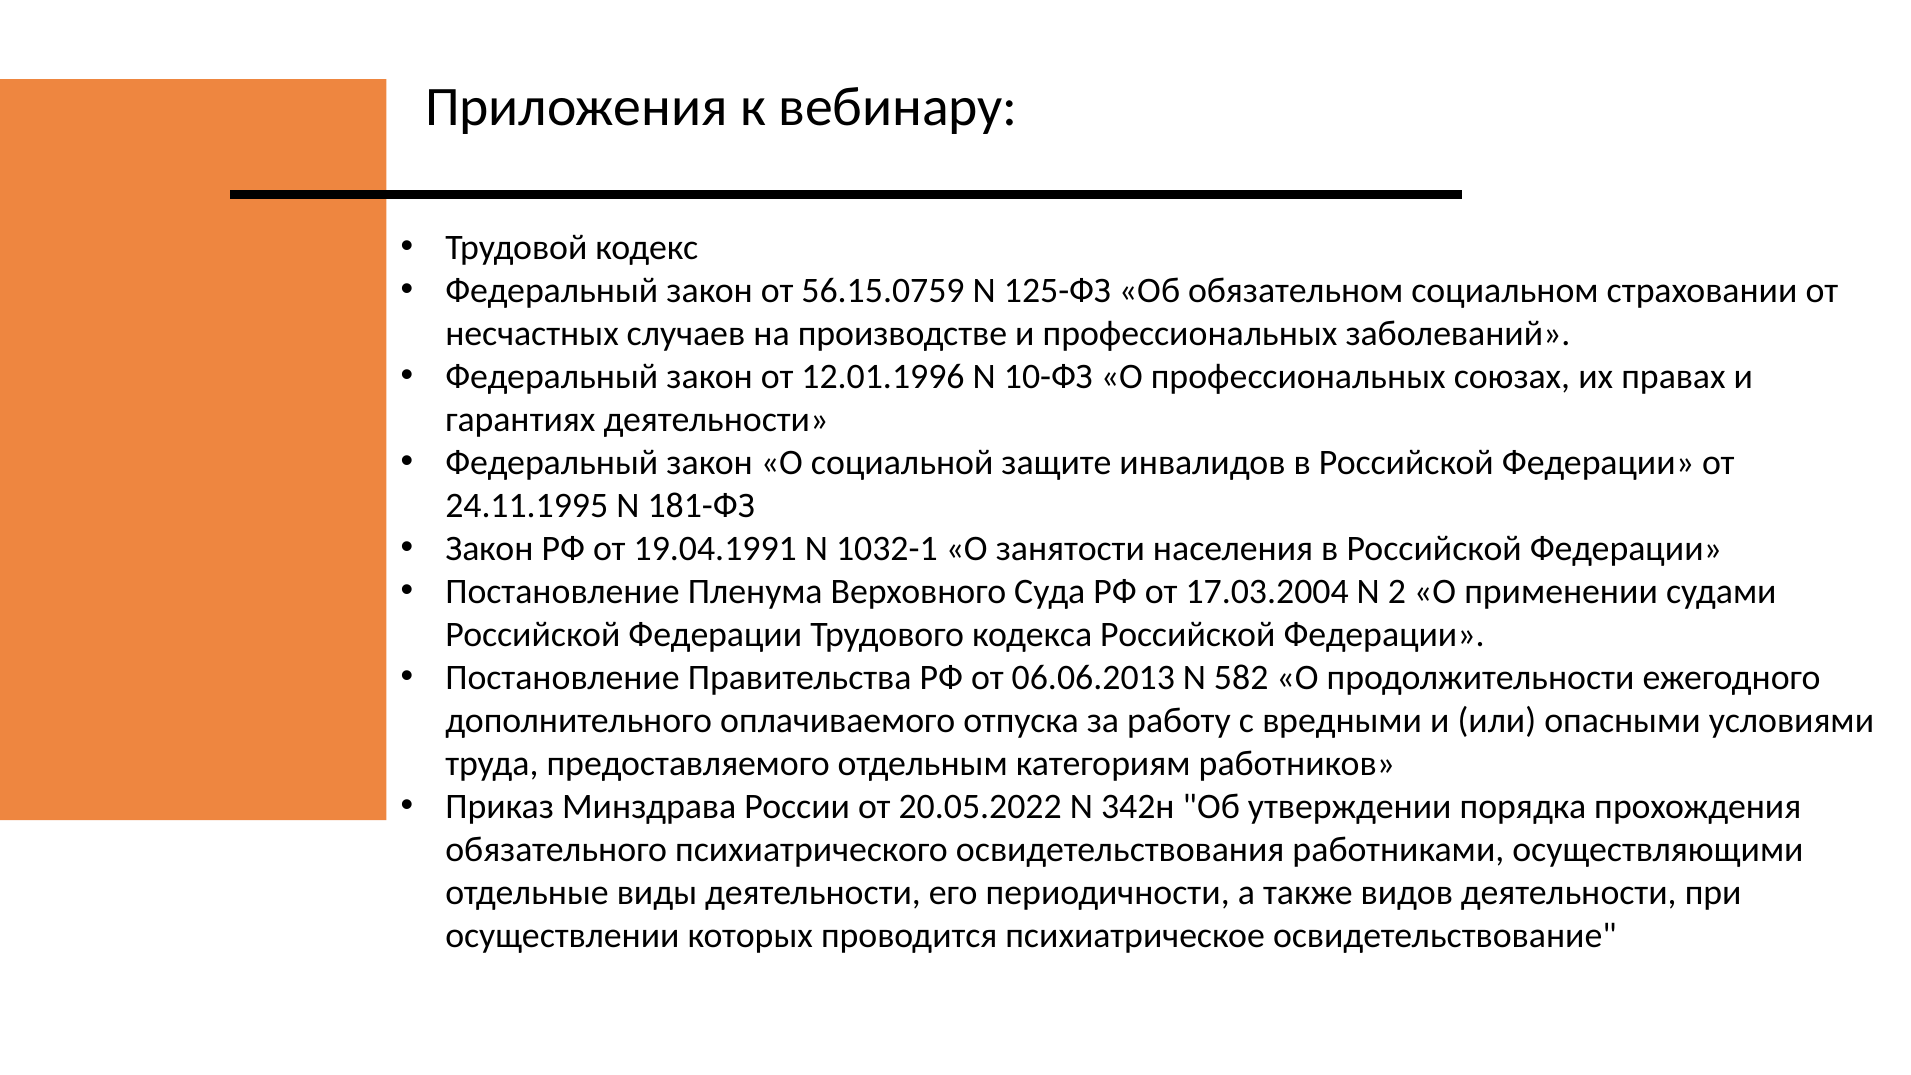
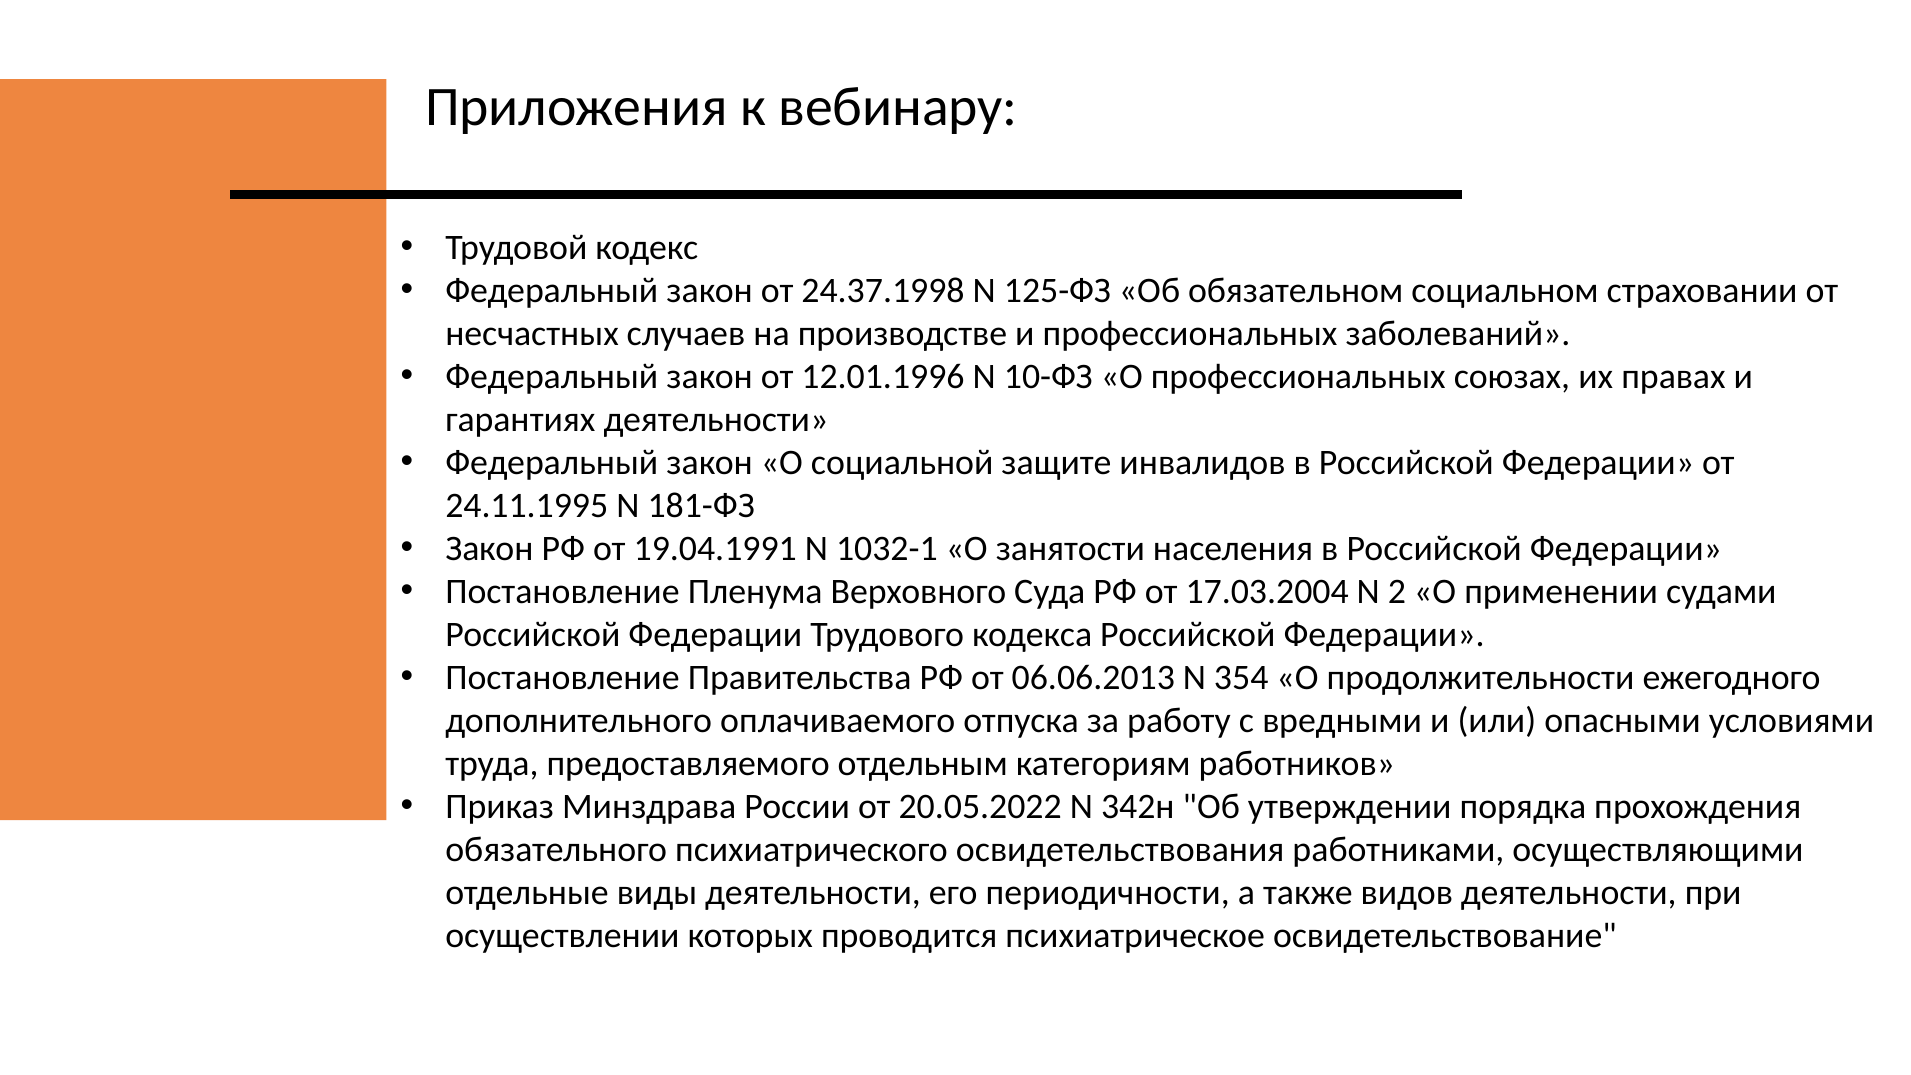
56.15.0759: 56.15.0759 -> 24.37.1998
582: 582 -> 354
